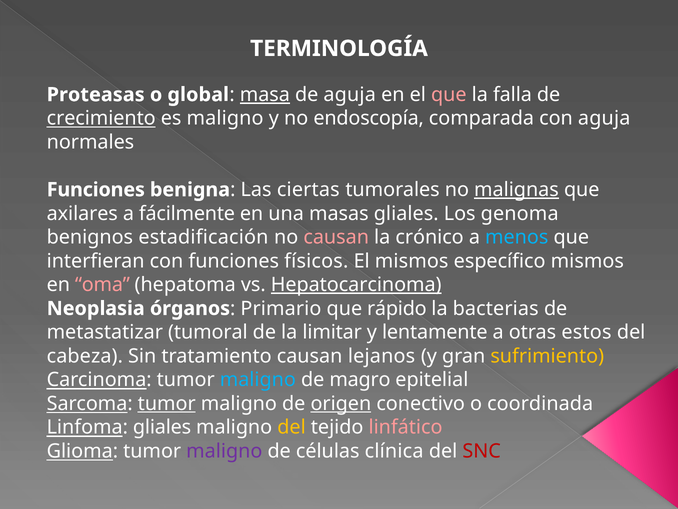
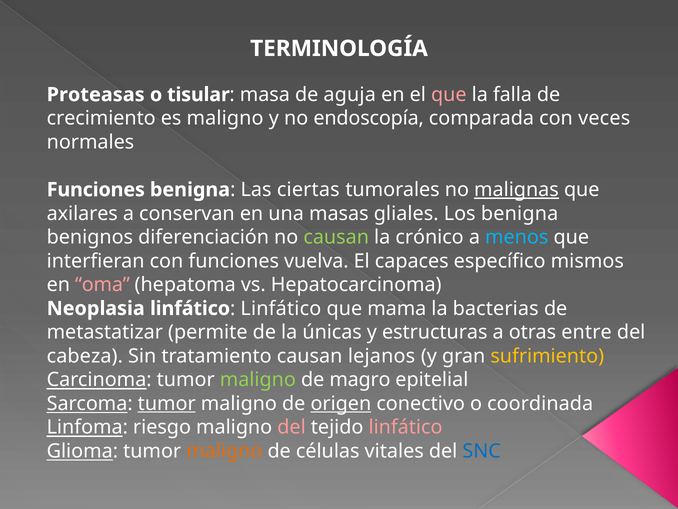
global: global -> tisular
masa underline: present -> none
crecimiento underline: present -> none
con aguja: aguja -> veces
fácilmente: fácilmente -> conservan
Los genoma: genoma -> benigna
estadificación: estadificación -> diferenciación
causan at (336, 237) colour: pink -> light green
físicos: físicos -> vuelva
El mismos: mismos -> capaces
Hepatocarcinoma underline: present -> none
Neoplasia órganos: órganos -> linfático
Primario at (281, 308): Primario -> Linfático
rápido: rápido -> mama
tumoral: tumoral -> permite
limitar: limitar -> únicas
lentamente: lentamente -> estructuras
estos: estos -> entre
maligno at (258, 379) colour: light blue -> light green
Linfoma gliales: gliales -> riesgo
del at (292, 427) colour: yellow -> pink
maligno at (224, 451) colour: purple -> orange
clínica: clínica -> vitales
SNC colour: red -> blue
